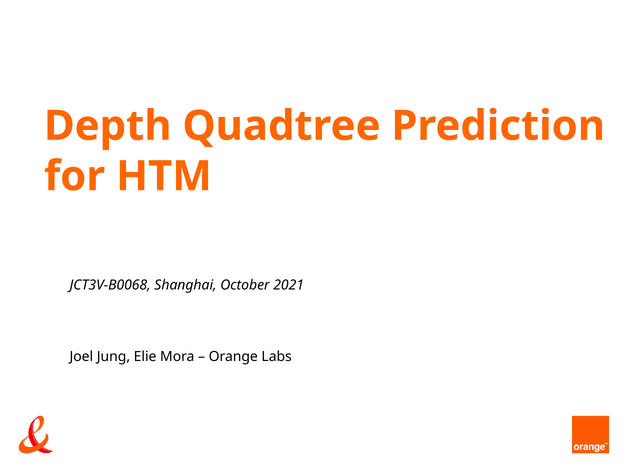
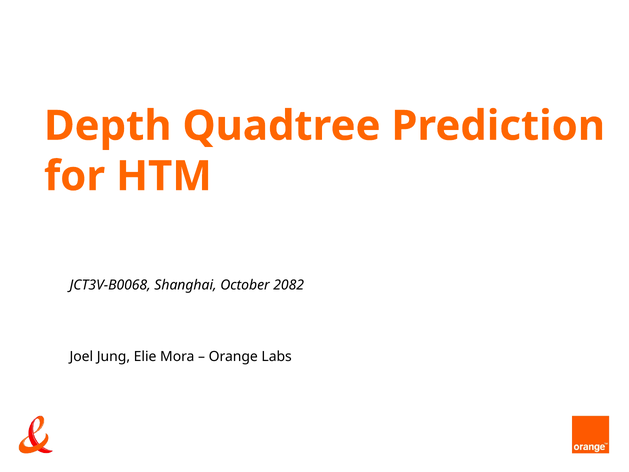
2021: 2021 -> 2082
